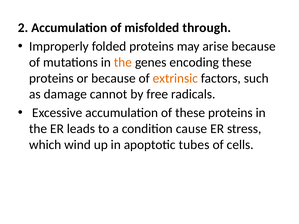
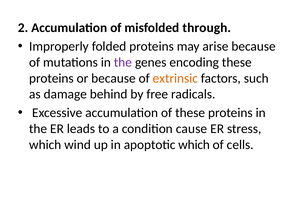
the at (123, 62) colour: orange -> purple
cannot: cannot -> behind
apoptotic tubes: tubes -> which
